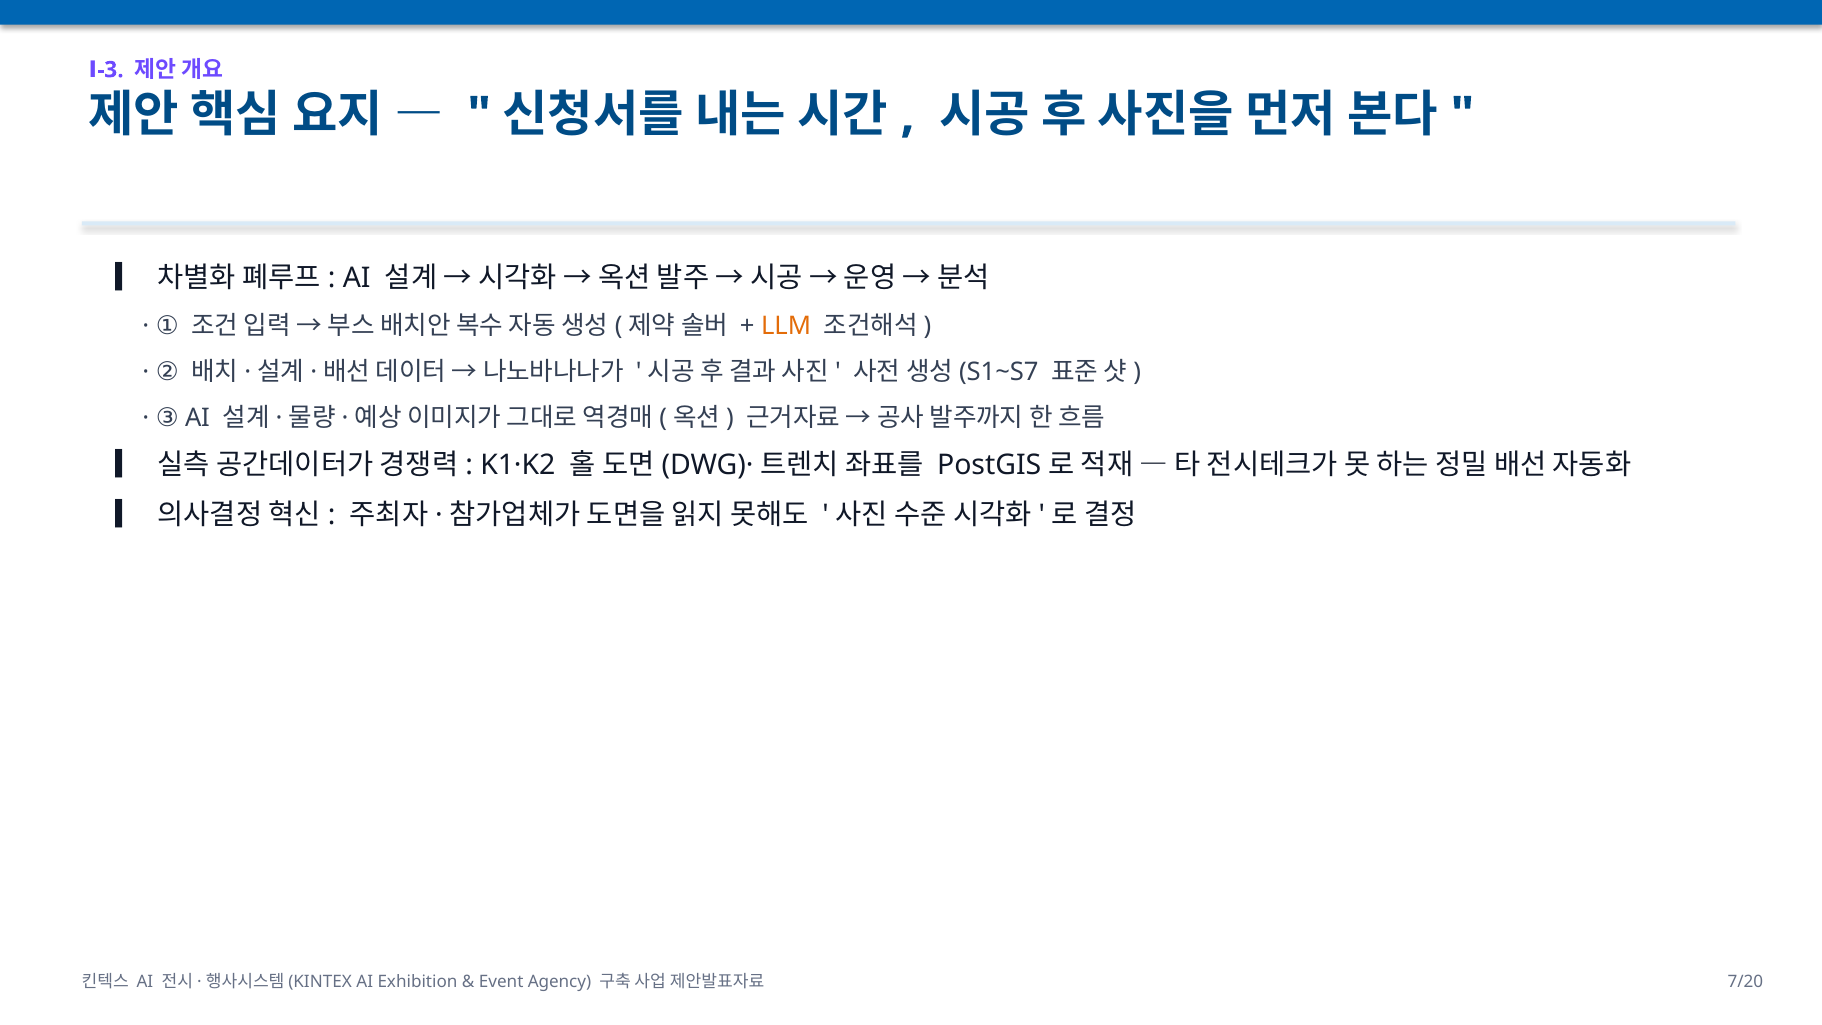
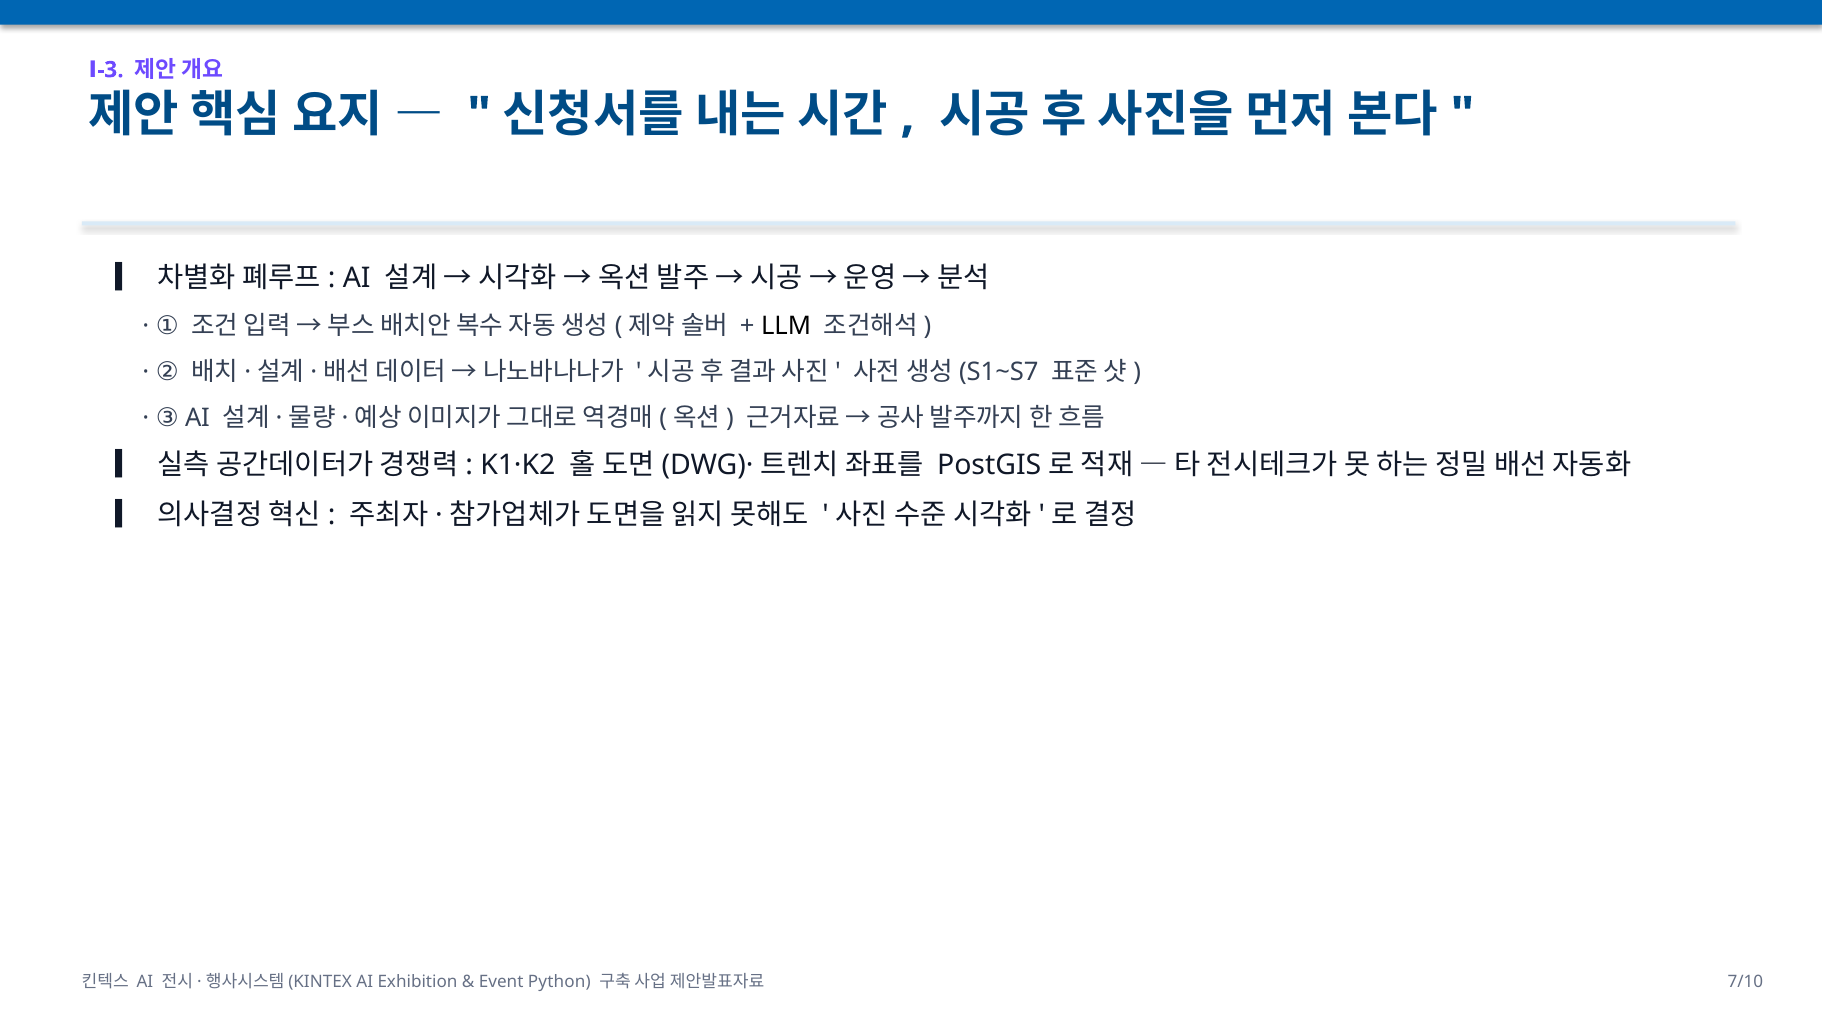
LLM colour: orange -> black
Agency: Agency -> Python
7/20: 7/20 -> 7/10
